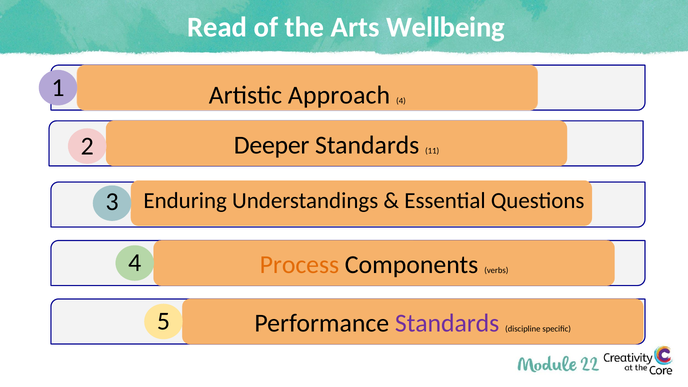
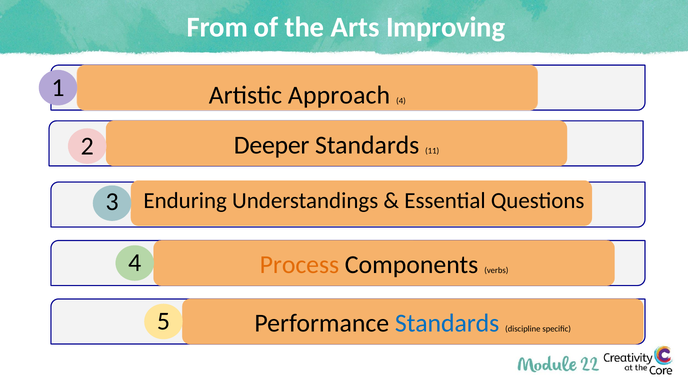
Read: Read -> From
Wellbeing: Wellbeing -> Improving
Standards at (447, 323) colour: purple -> blue
